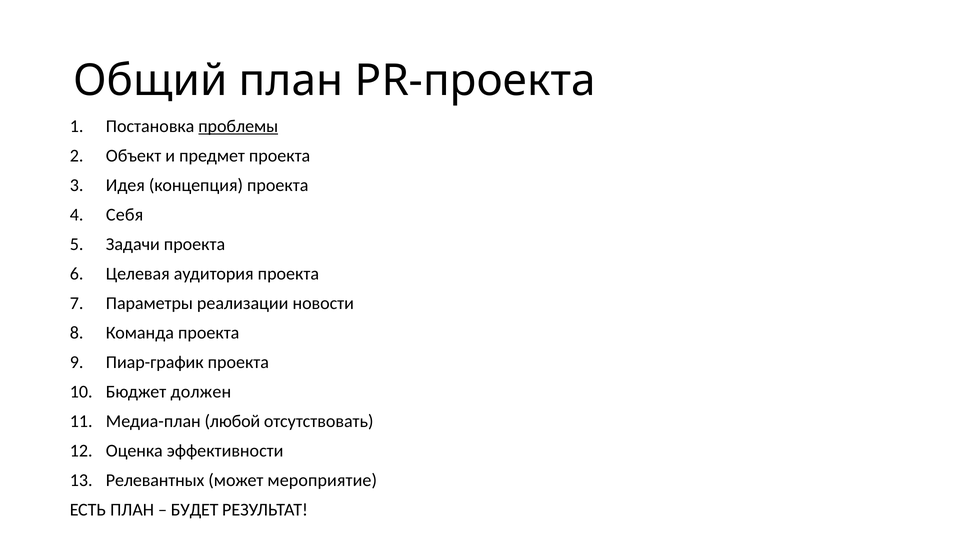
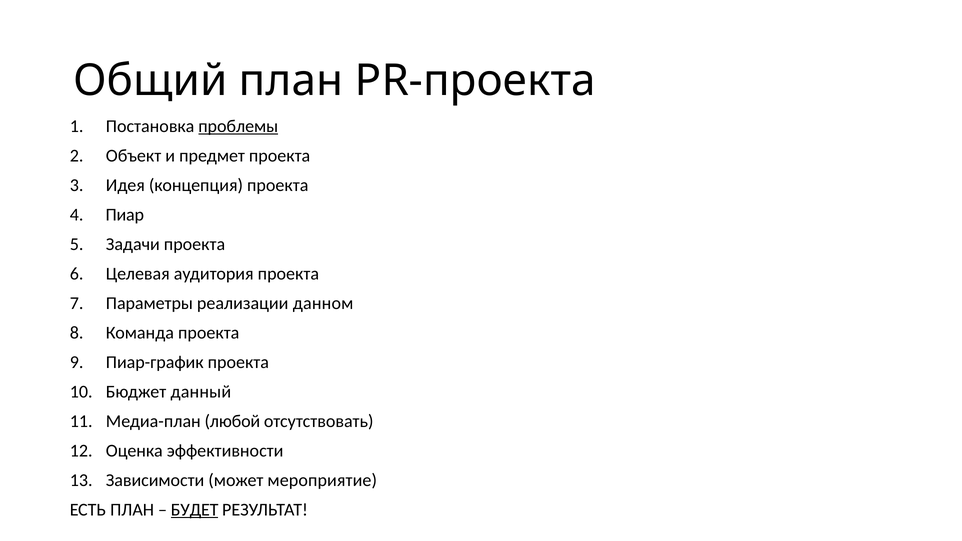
Себя: Себя -> Пиар
новости: новости -> данном
должен: должен -> данный
Релевантных: Релевантных -> Зависимости
БУДЕТ underline: none -> present
